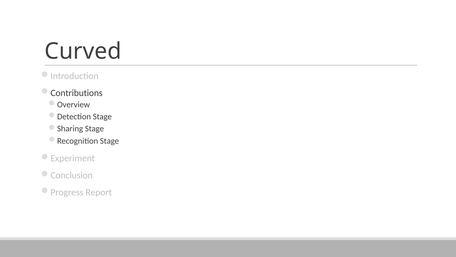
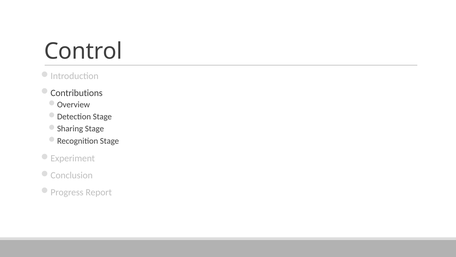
Curved: Curved -> Control
